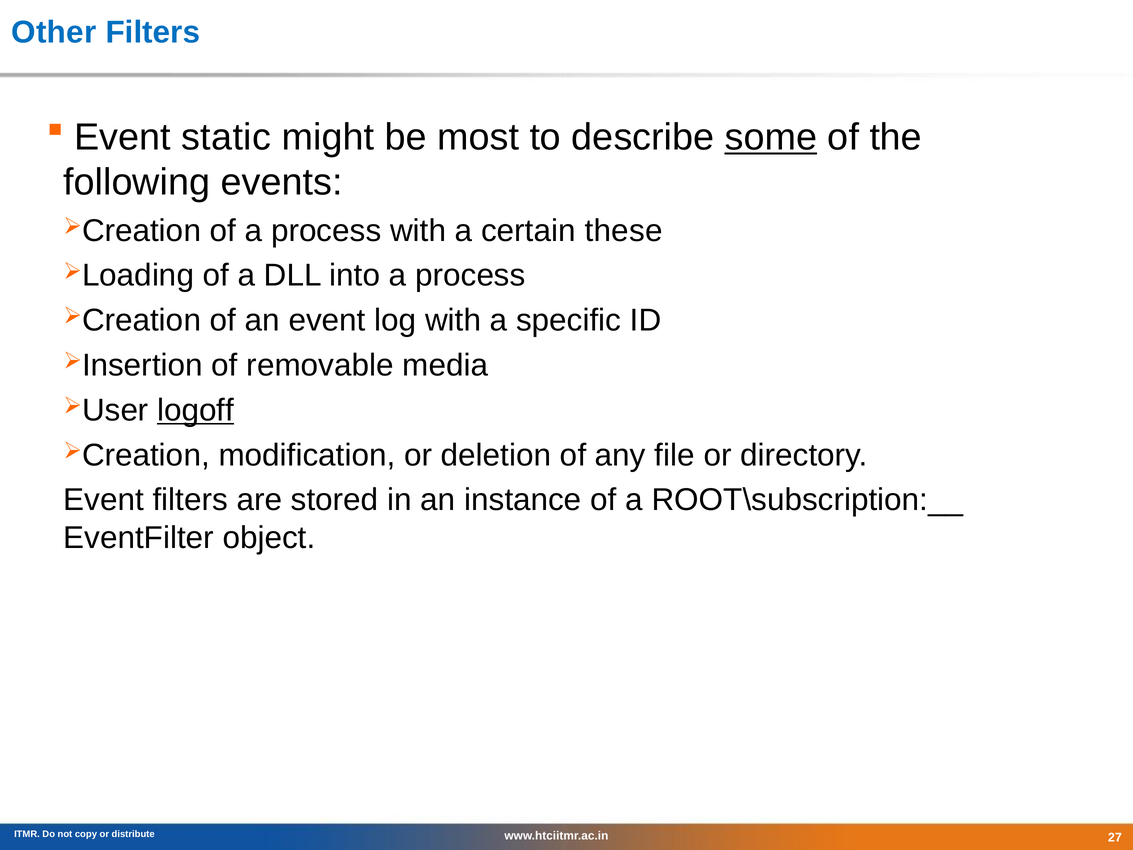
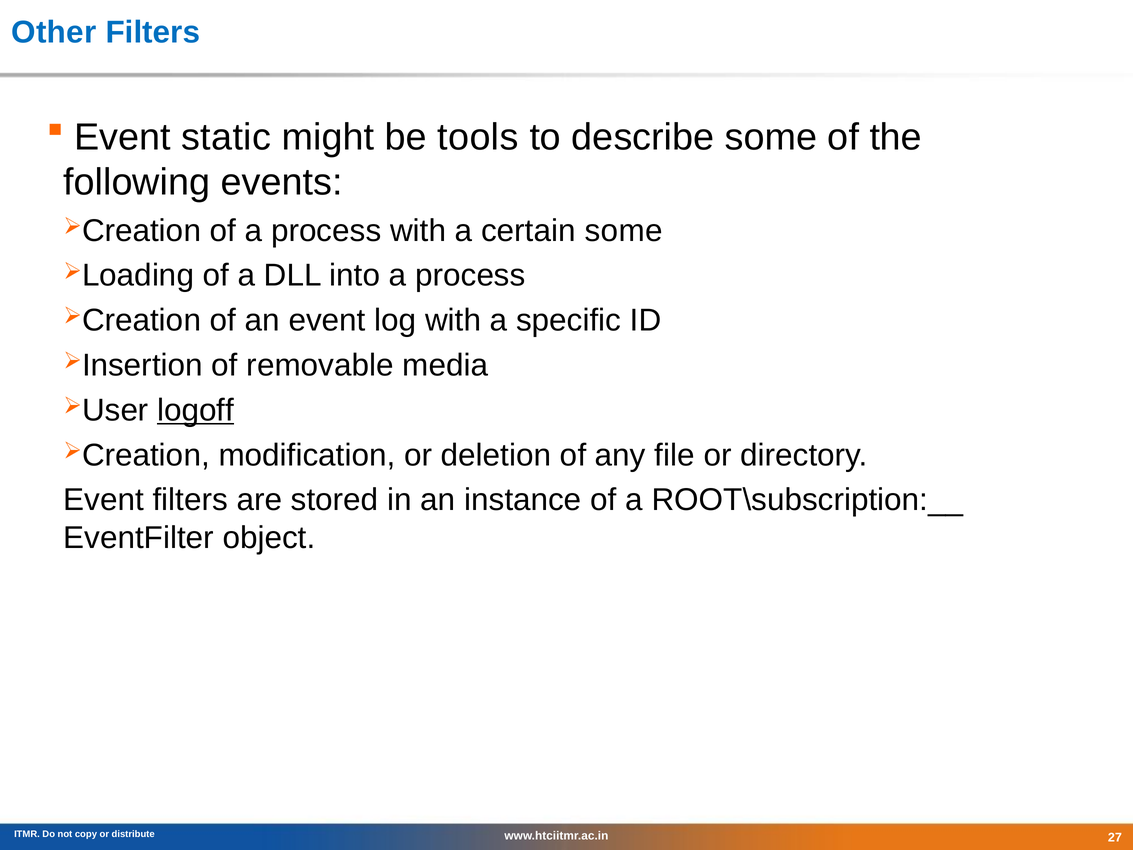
most: most -> tools
some at (771, 137) underline: present -> none
certain these: these -> some
